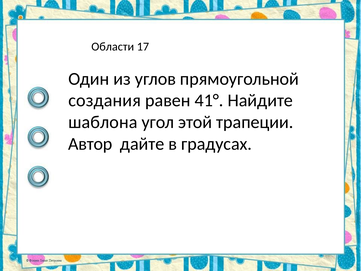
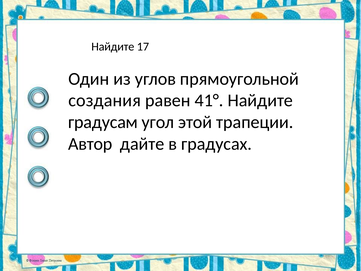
Области at (113, 46): Области -> Найдите
шаблона: шаблона -> градусам
